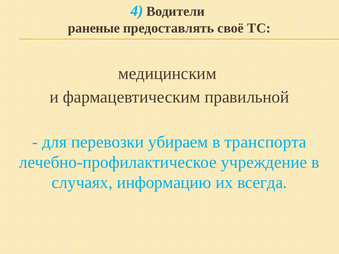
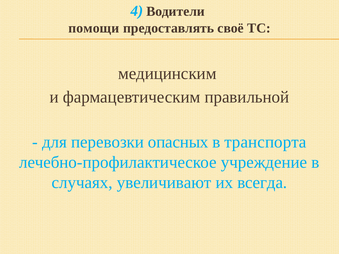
раненые: раненые -> помощи
убираем: убираем -> опасных
информацию: информацию -> увеличивают
